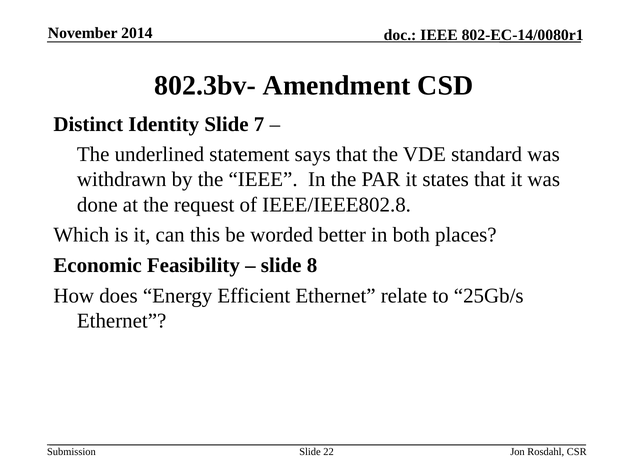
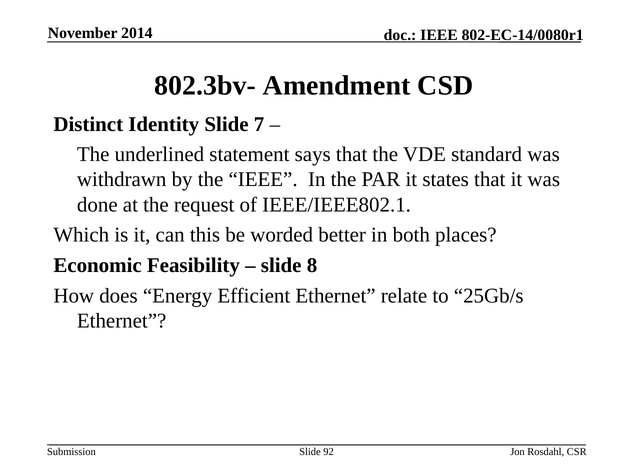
IEEE/IEEE802.8: IEEE/IEEE802.8 -> IEEE/IEEE802.1
22: 22 -> 92
